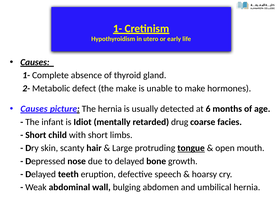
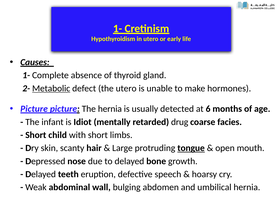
Metabolic underline: none -> present
the make: make -> utero
Causes at (34, 109): Causes -> Picture
